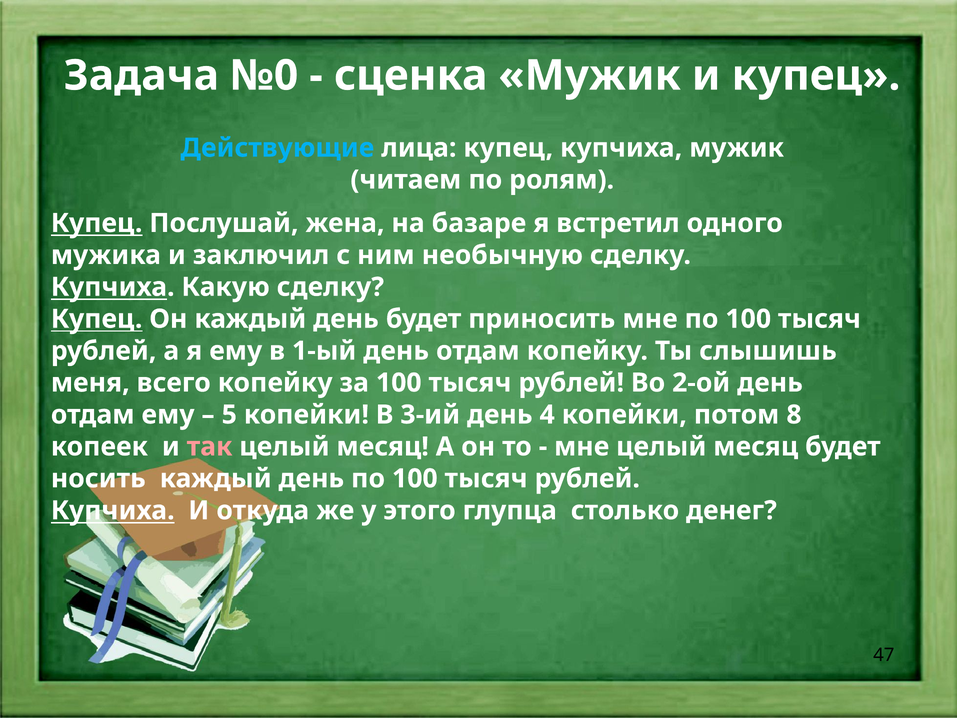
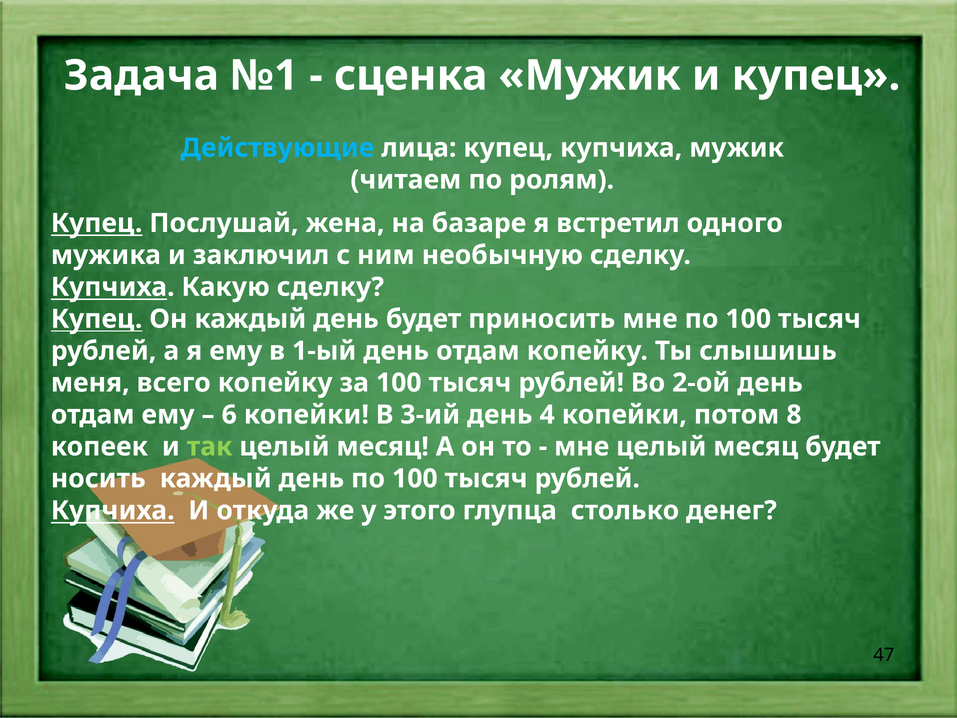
№0: №0 -> №1
5: 5 -> 6
так colour: pink -> light green
